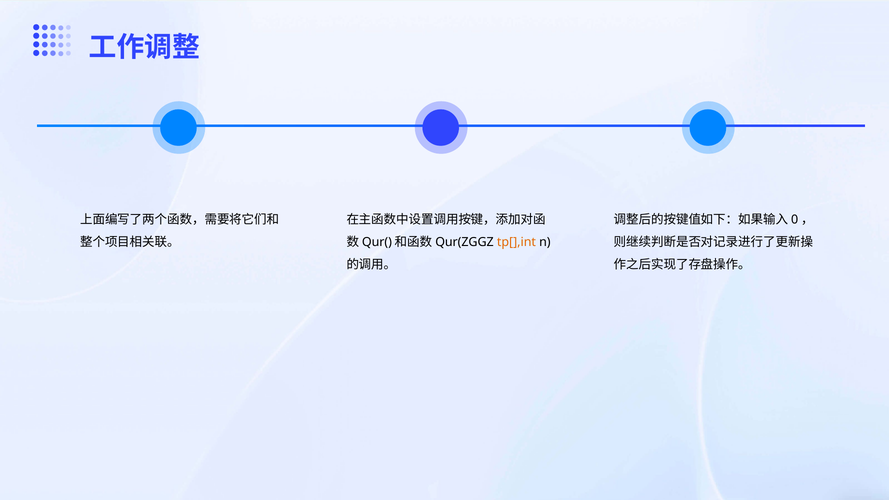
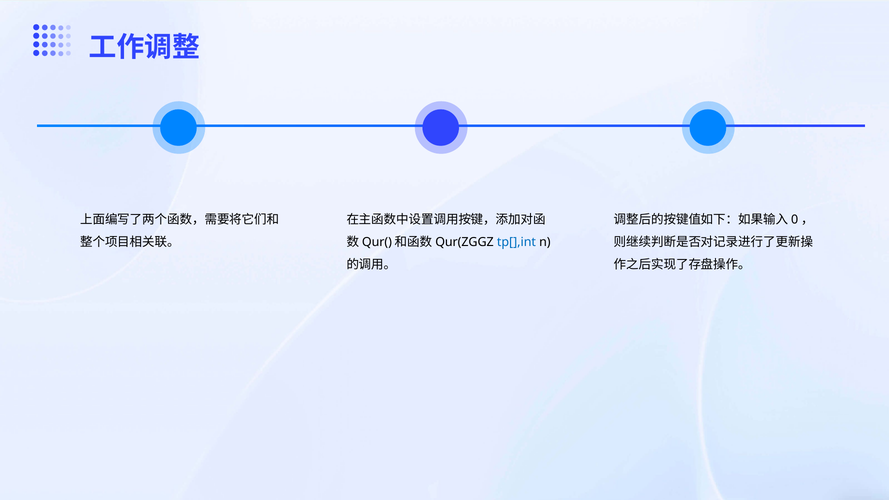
tp[],int colour: orange -> blue
